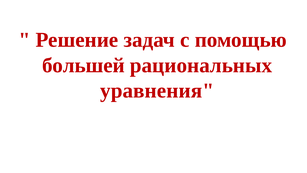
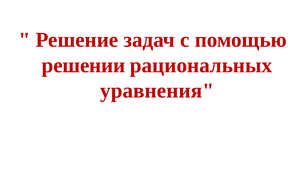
большей: большей -> решении
